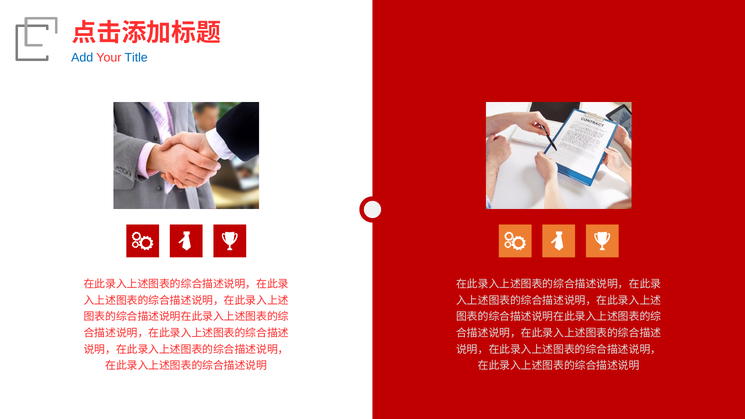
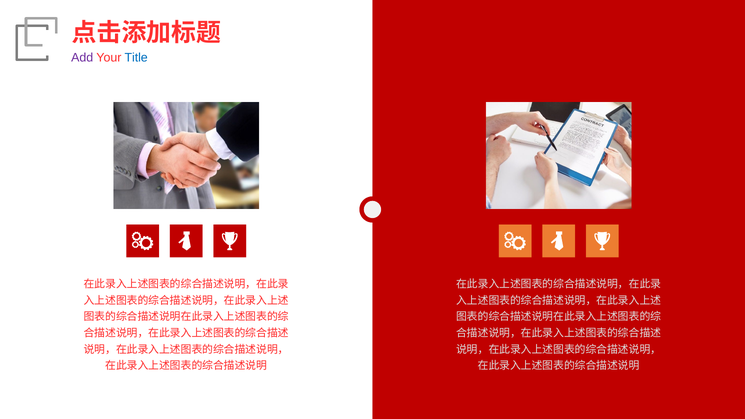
Add colour: blue -> purple
